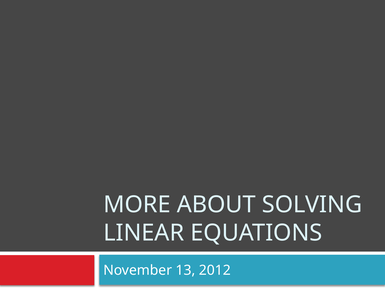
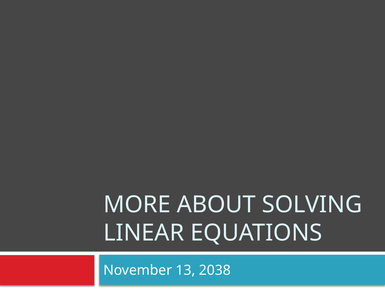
2012: 2012 -> 2038
